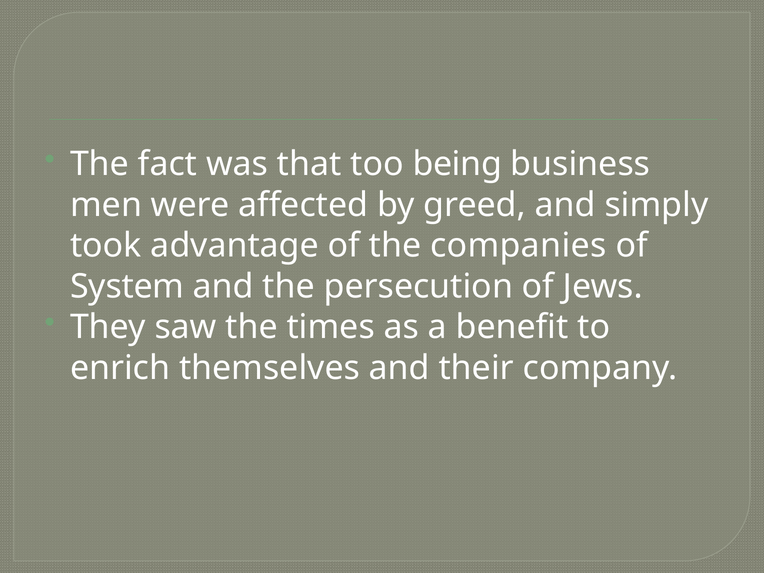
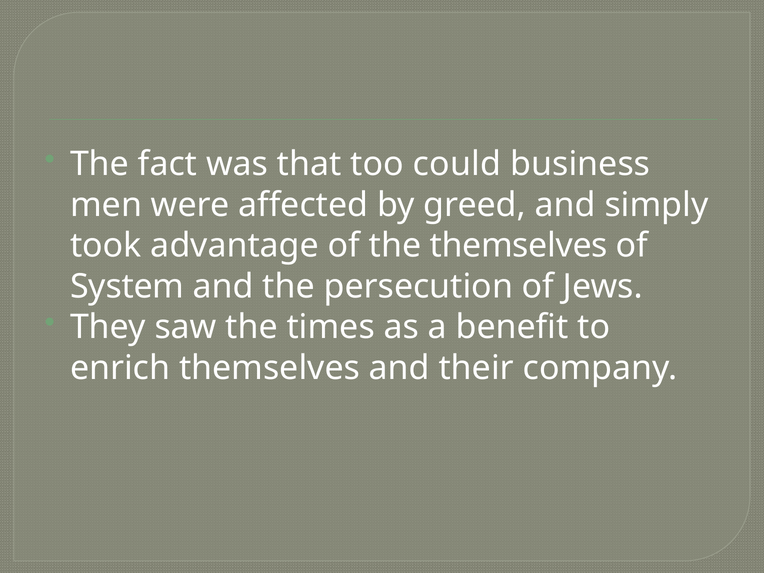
being: being -> could
the companies: companies -> themselves
